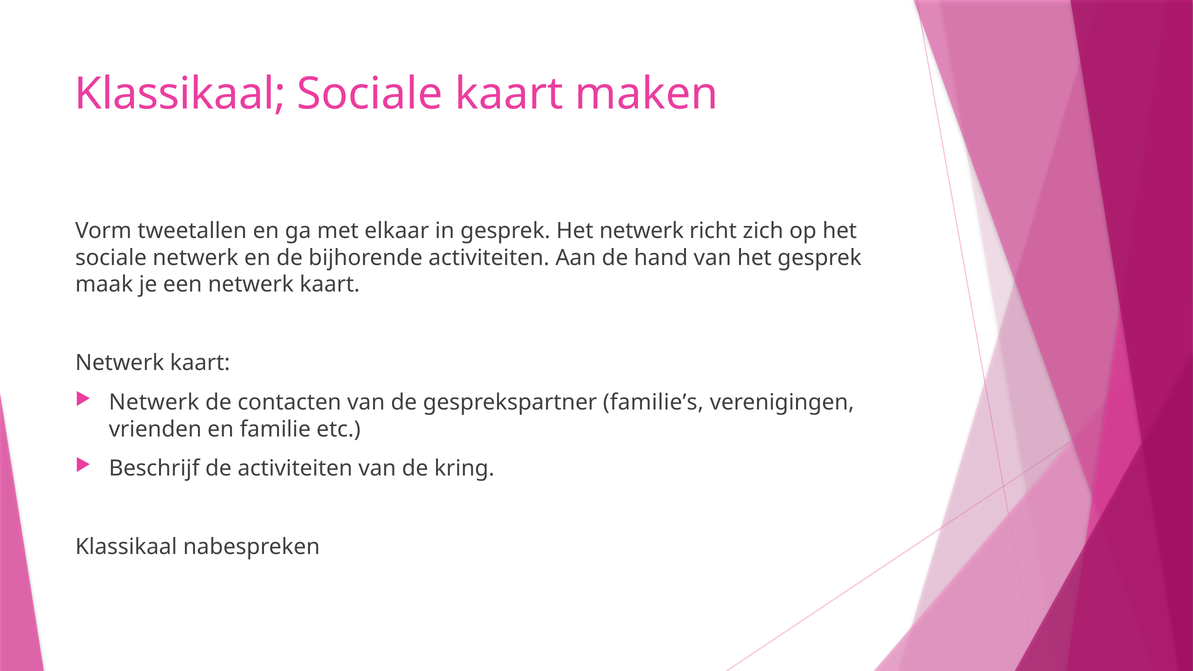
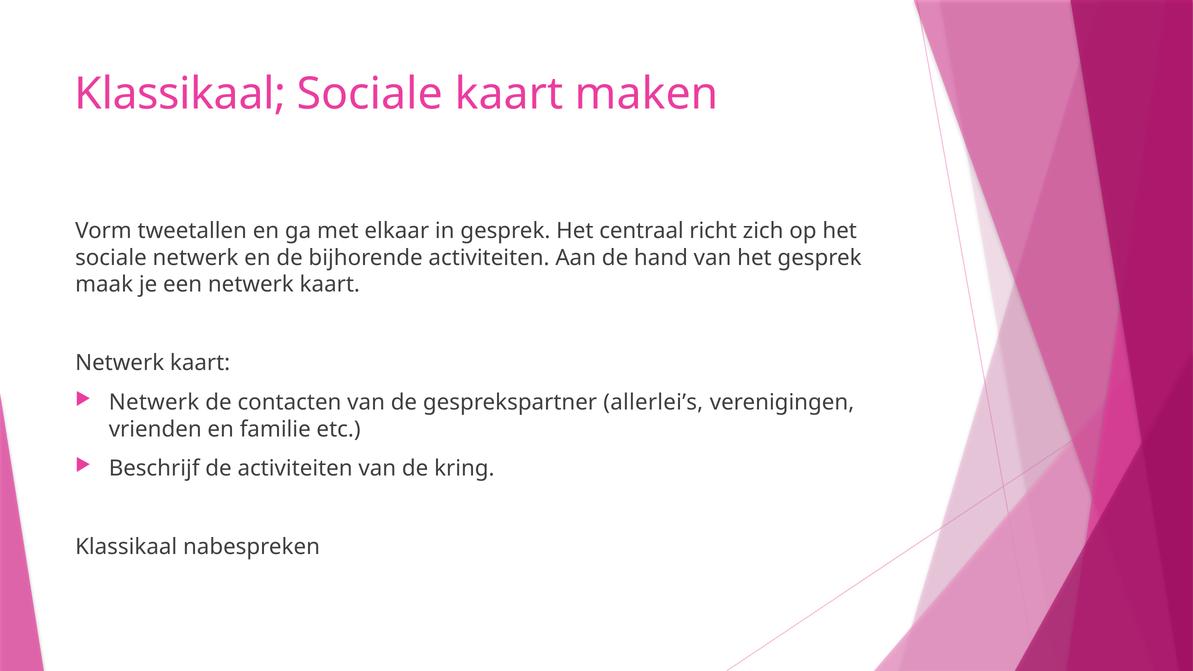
Het netwerk: netwerk -> centraal
familie’s: familie’s -> allerlei’s
